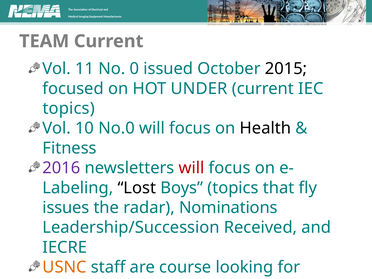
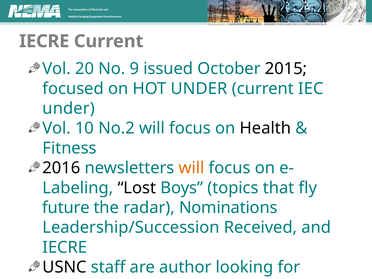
TEAM at (44, 41): TEAM -> IECRE
11: 11 -> 20
0: 0 -> 9
topics at (69, 108): topics -> under
No.0: No.0 -> No.2
2016 colour: purple -> black
will at (192, 168) colour: red -> orange
issues: issues -> future
USNC colour: orange -> black
are course: course -> author
